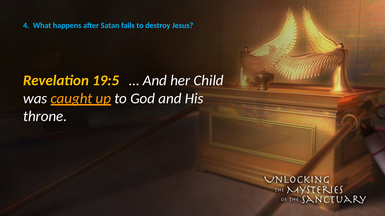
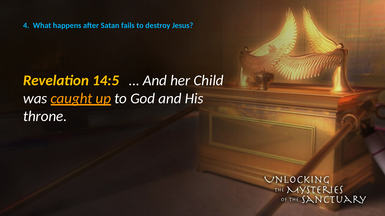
19:5: 19:5 -> 14:5
